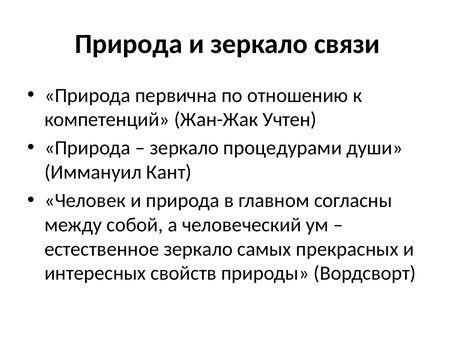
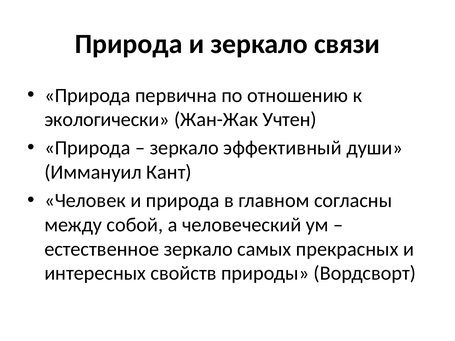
компетенций: компетенций -> экологически
процедурами: процедурами -> эффективный
